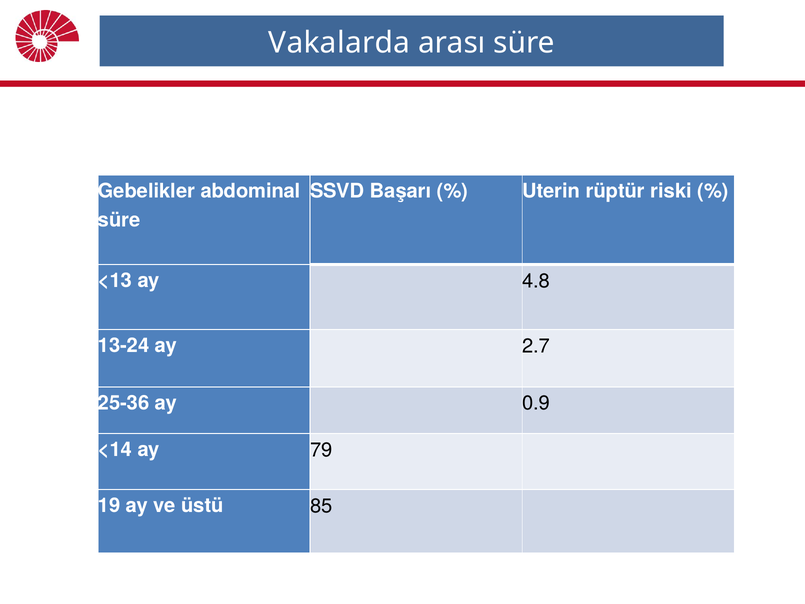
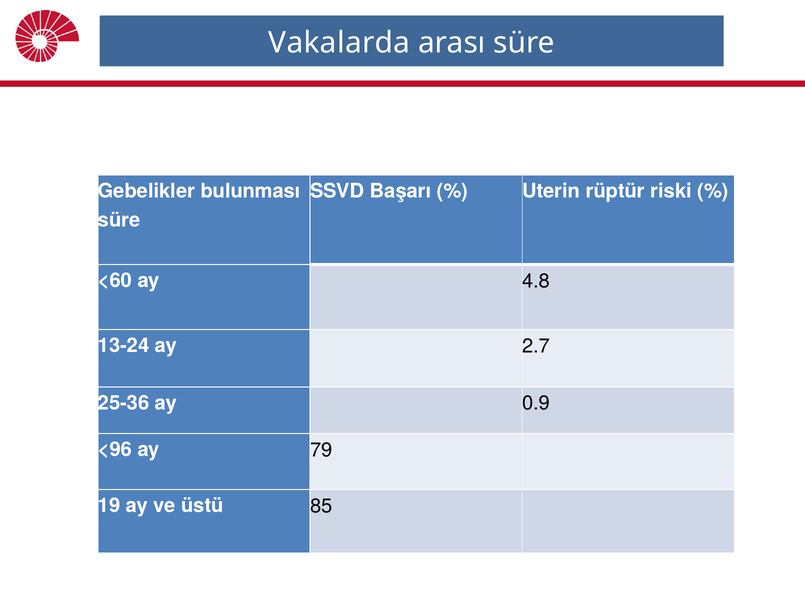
abdominal: abdominal -> bulunması
<13: <13 -> <60
<14: <14 -> <96
